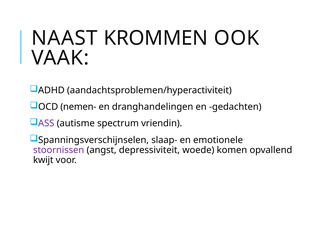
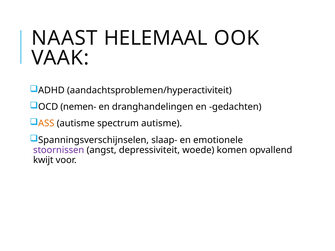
KROMMEN: KROMMEN -> HELEMAAL
ASS colour: purple -> orange
spectrum vriendin: vriendin -> autisme
